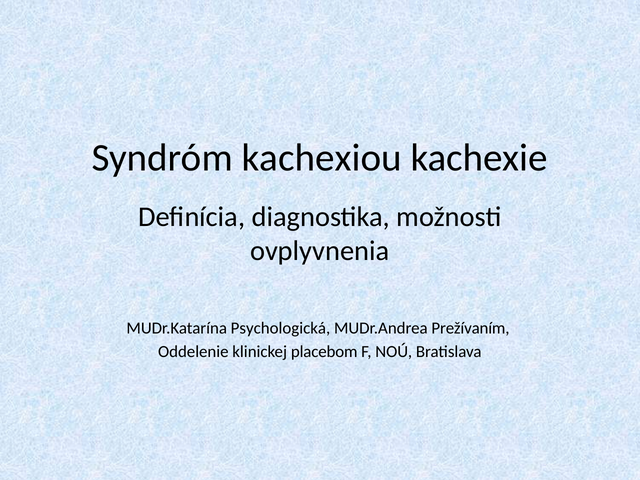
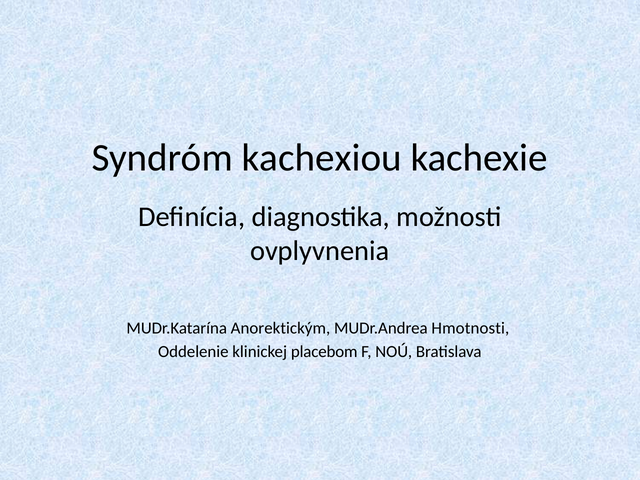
Psychologická: Psychologická -> Anorektickým
Prežívaním: Prežívaním -> Hmotnosti
